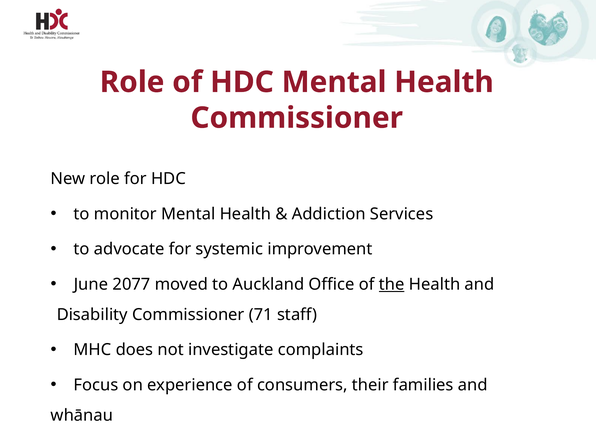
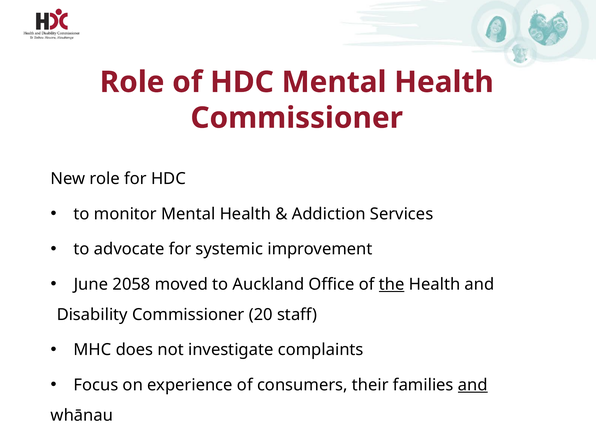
2077: 2077 -> 2058
71: 71 -> 20
and at (473, 385) underline: none -> present
